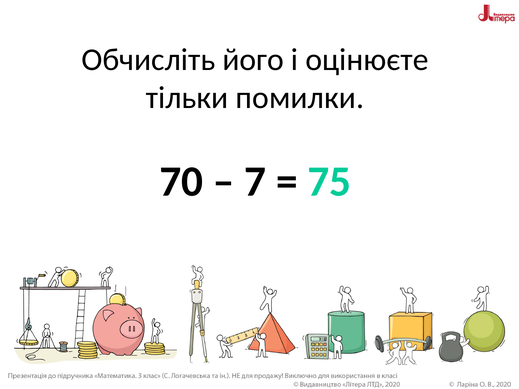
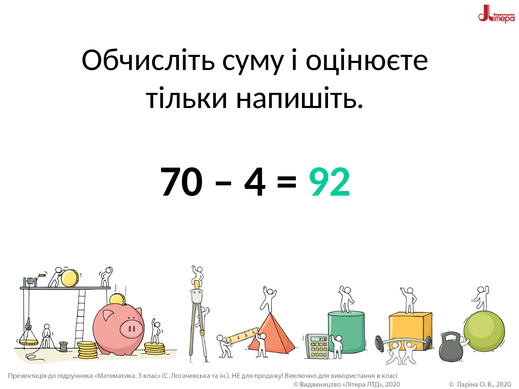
його: його -> суму
помилки: помилки -> напишіть
7: 7 -> 4
75: 75 -> 92
